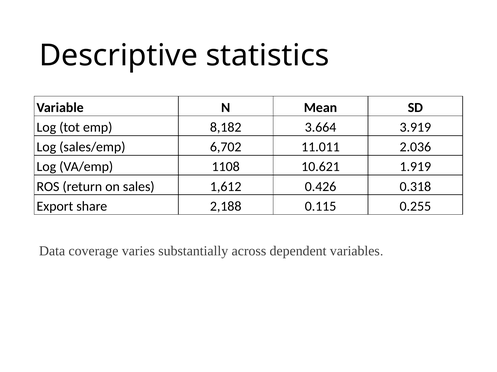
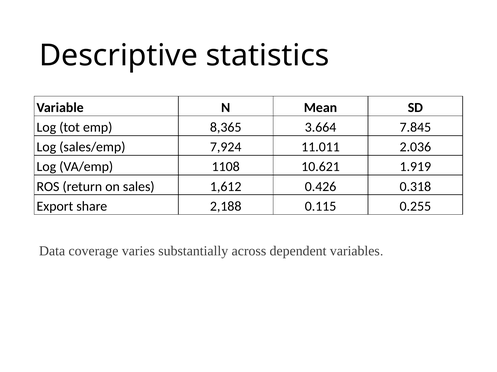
8,182: 8,182 -> 8,365
3.919: 3.919 -> 7.845
6,702: 6,702 -> 7,924
